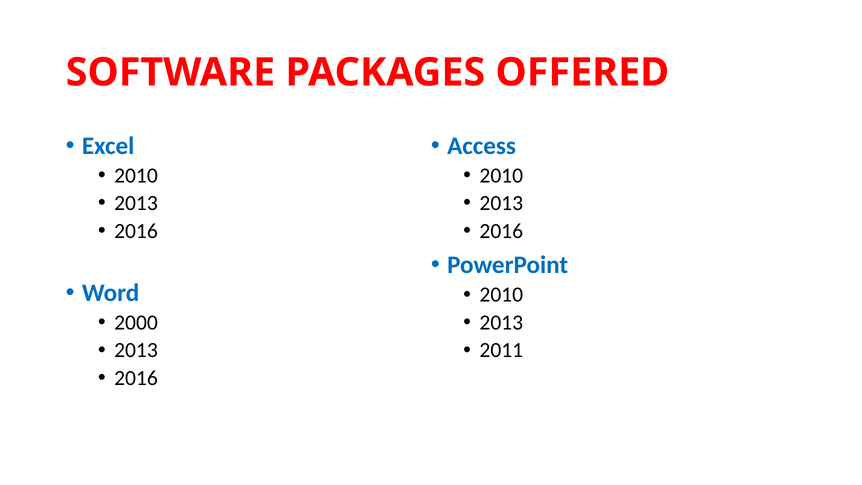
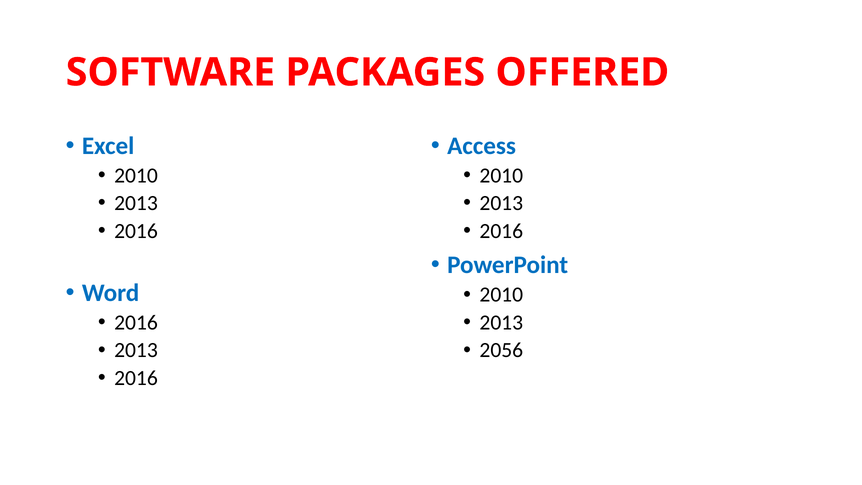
2000 at (136, 322): 2000 -> 2016
2011: 2011 -> 2056
